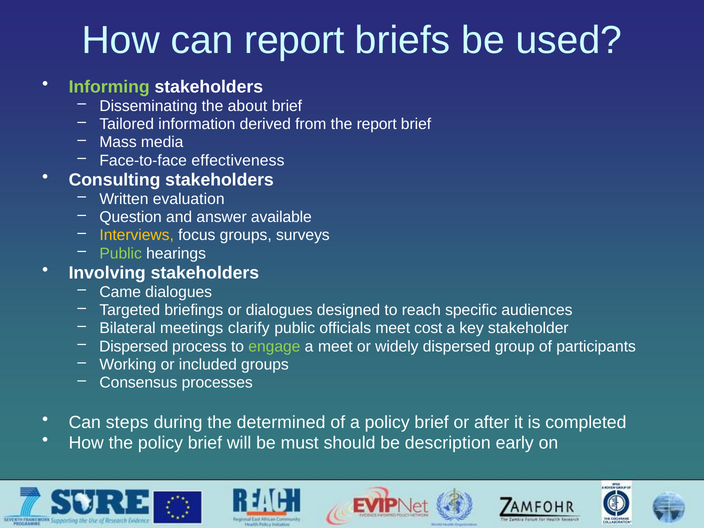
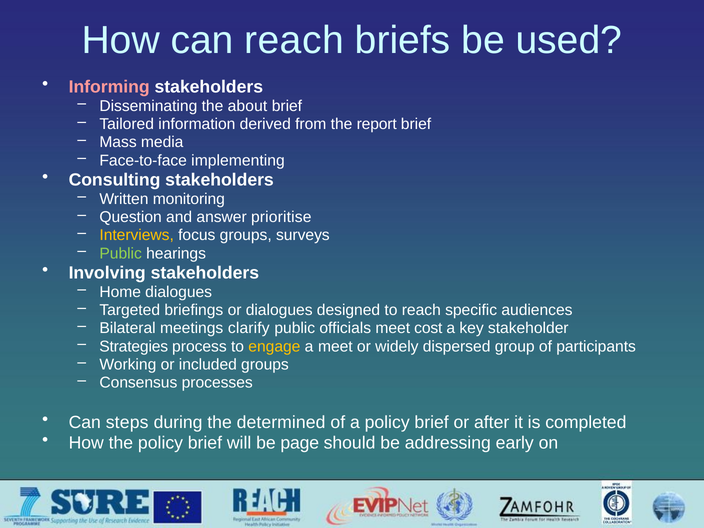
can report: report -> reach
Informing colour: light green -> pink
effectiveness: effectiveness -> implementing
evaluation: evaluation -> monitoring
available: available -> prioritise
Came: Came -> Home
Dispersed at (134, 346): Dispersed -> Strategies
engage colour: light green -> yellow
must: must -> page
description: description -> addressing
